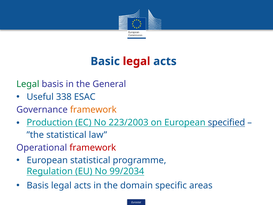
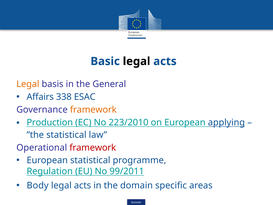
legal at (137, 61) colour: red -> black
Legal at (28, 84) colour: green -> orange
Useful: Useful -> Affairs
223/2003: 223/2003 -> 223/2010
specified: specified -> applying
99/2034: 99/2034 -> 99/2011
Basis at (38, 185): Basis -> Body
